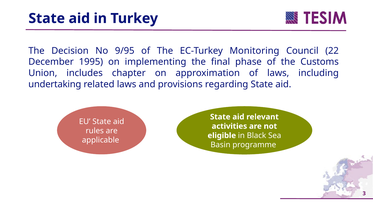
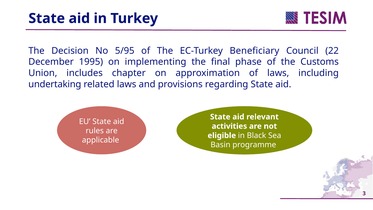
9/95: 9/95 -> 5/95
Monitoring: Monitoring -> Beneficiary
